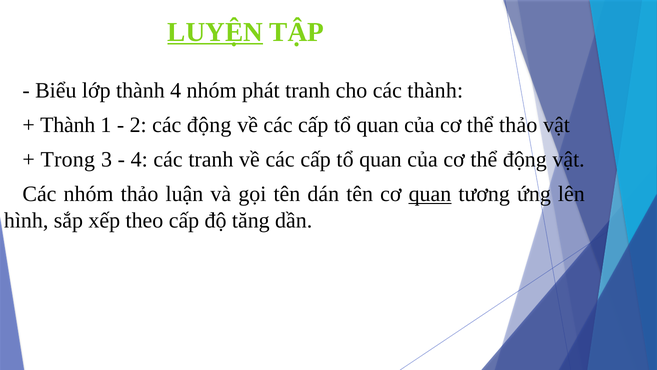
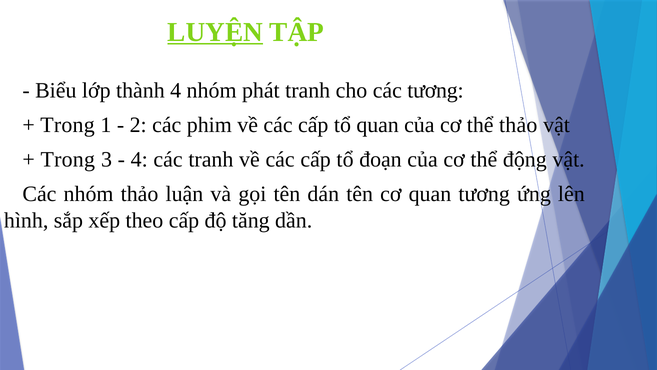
các thành: thành -> tương
Thành at (68, 125): Thành -> Trong
các động: động -> phim
quan at (380, 159): quan -> đoạn
quan at (430, 194) underline: present -> none
